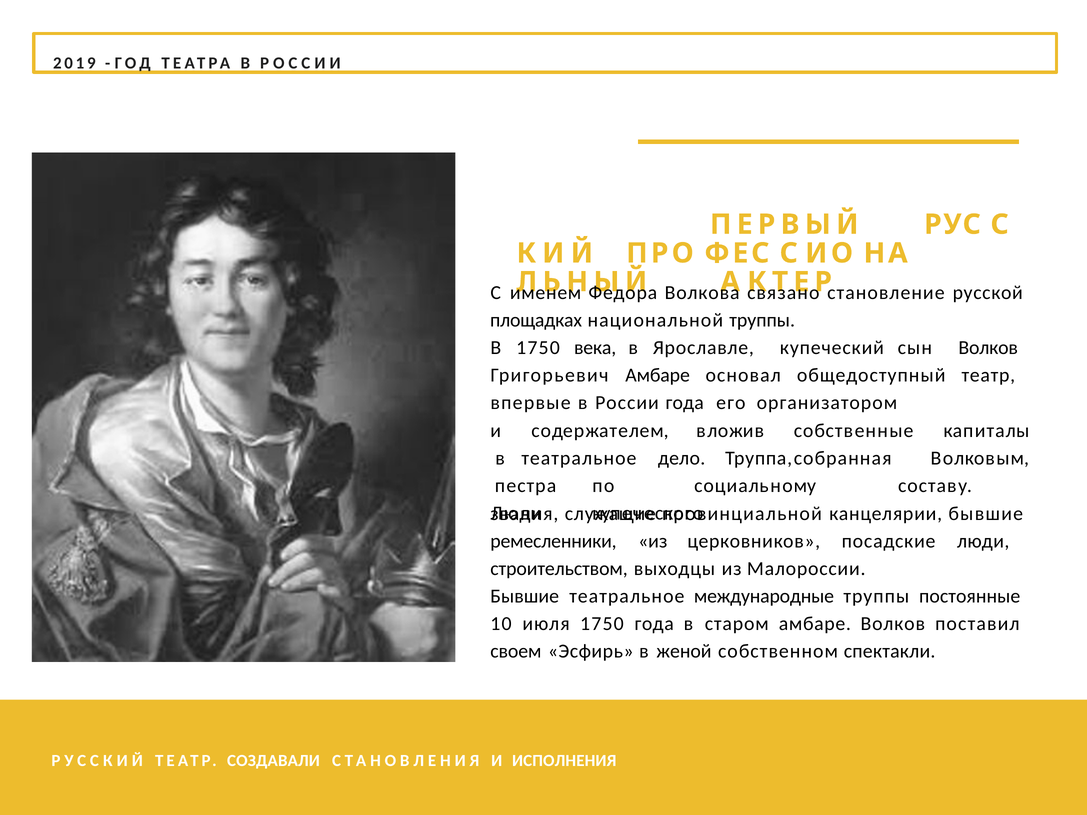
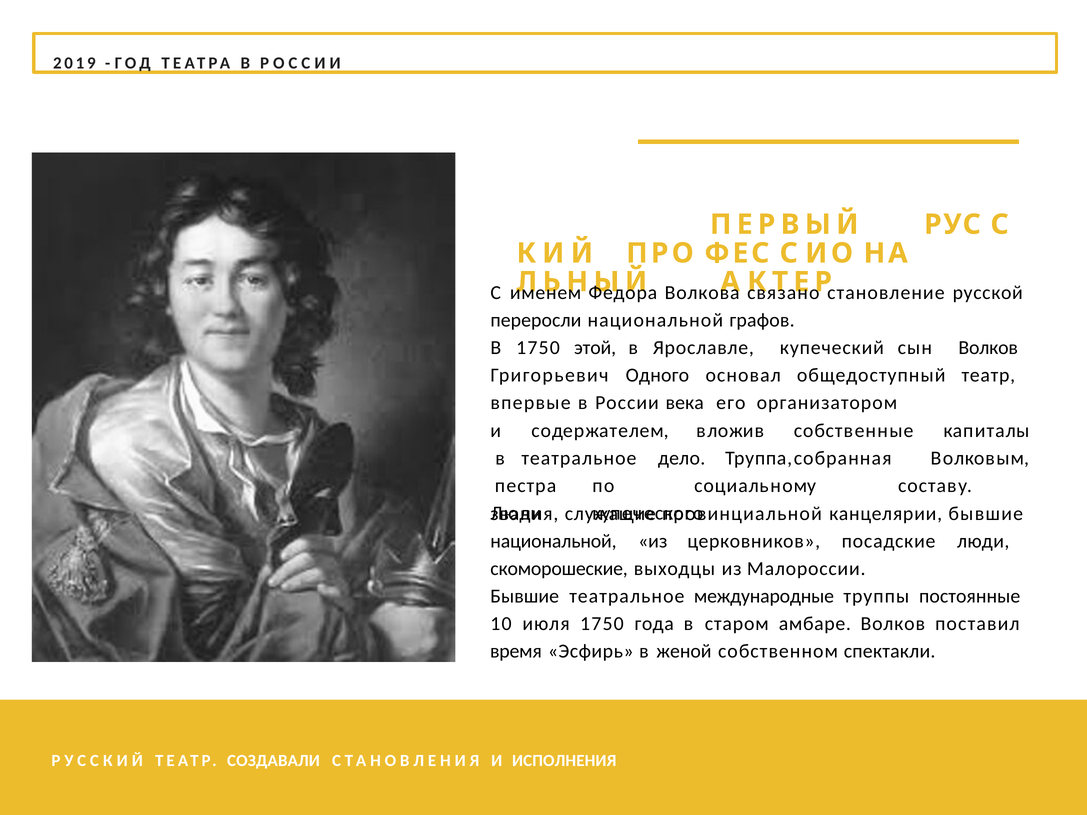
площадках: площадках -> переросли
национальной труппы: труппы -> графов
века: века -> этой
Григорьевич Амбаре: Амбаре -> Одного
России года: года -> века
ремесленники at (553, 541): ремесленники -> национальной
строительством: строительством -> скоморошеские
своем: своем -> время
